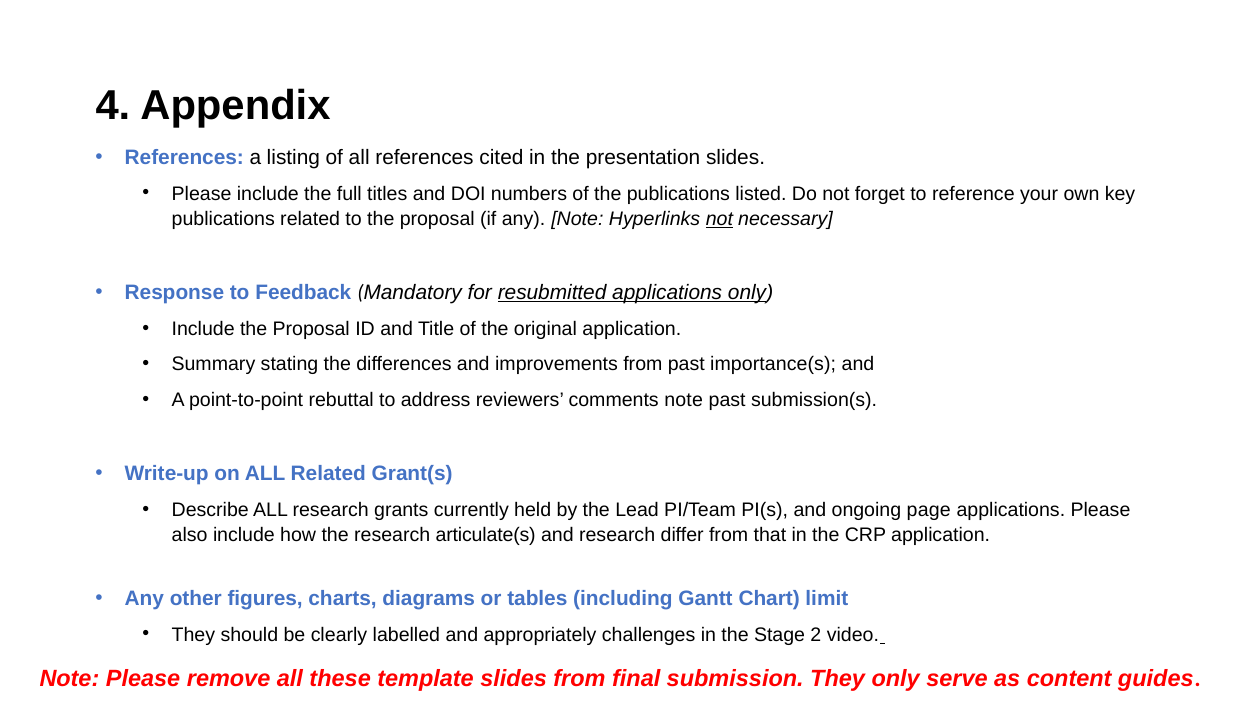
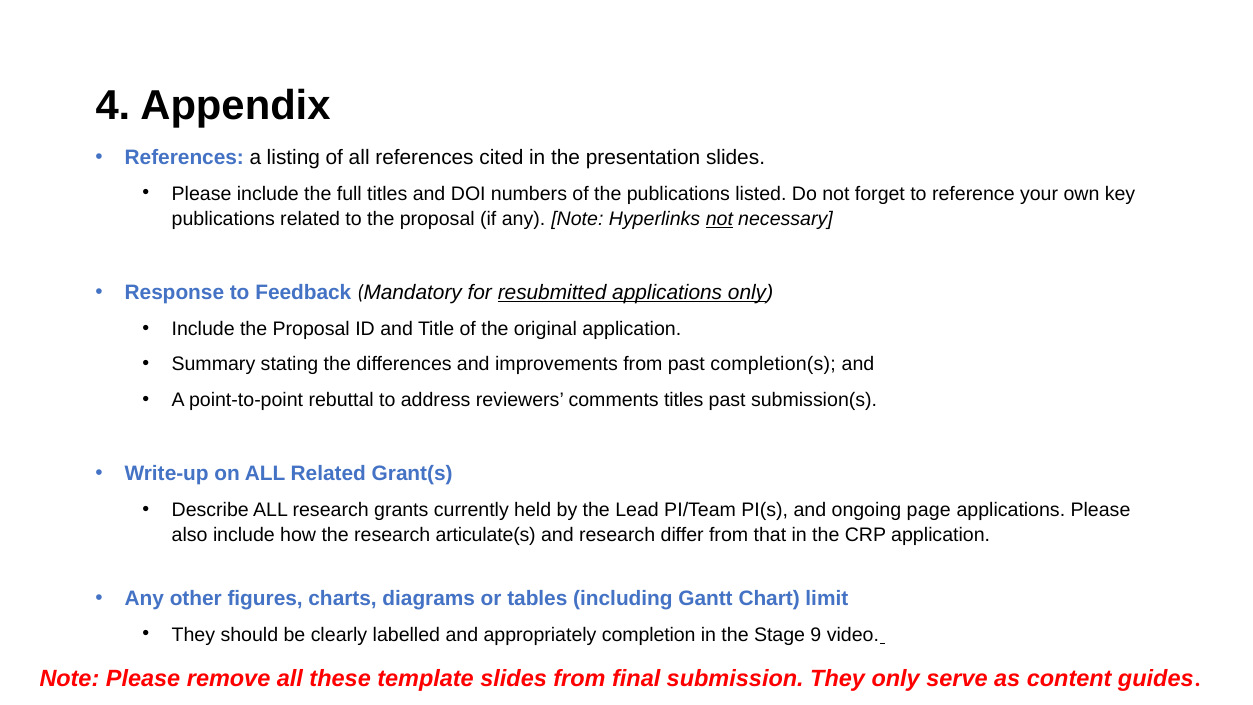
importance(s: importance(s -> completion(s
comments note: note -> titles
challenges: challenges -> completion
2: 2 -> 9
